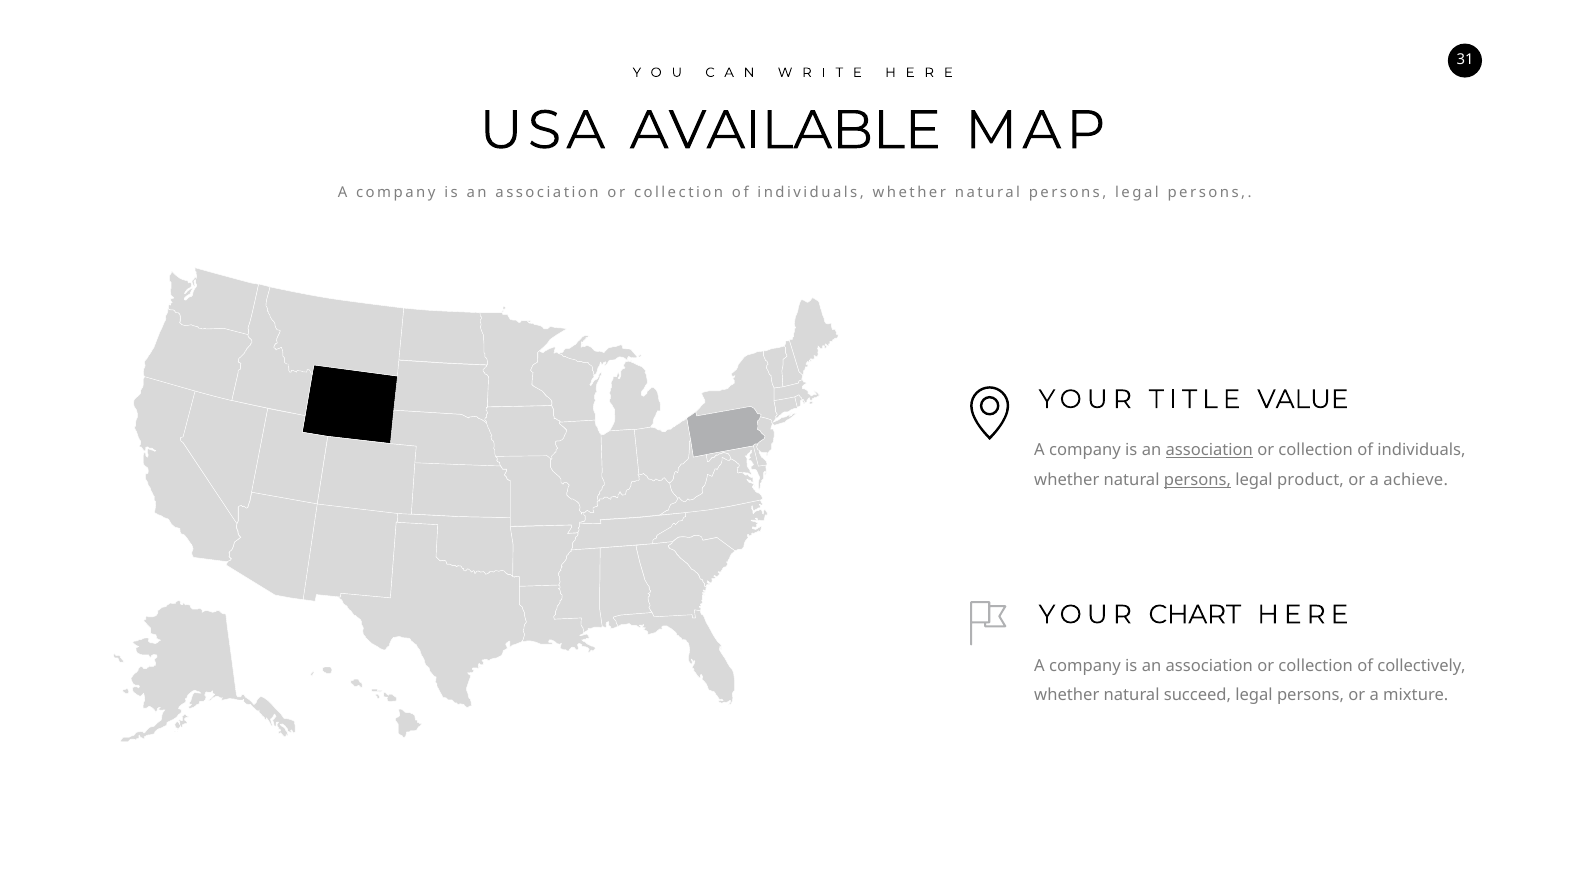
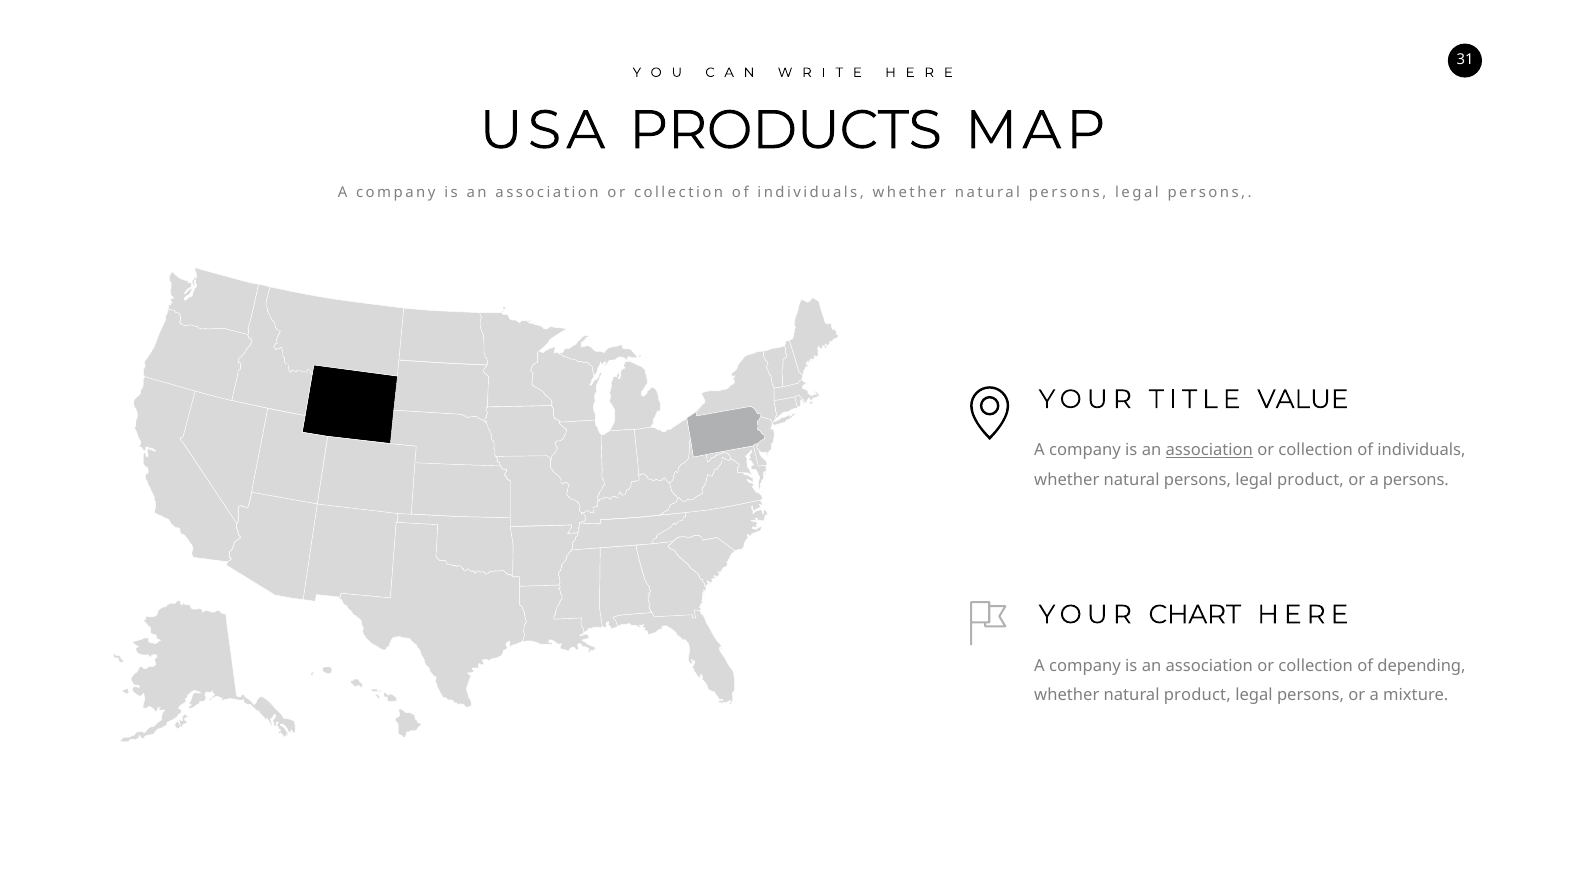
AVAILABLE: AVAILABLE -> PRODUCTS
persons at (1197, 480) underline: present -> none
a achieve: achieve -> persons
collectively: collectively -> depending
natural succeed: succeed -> product
